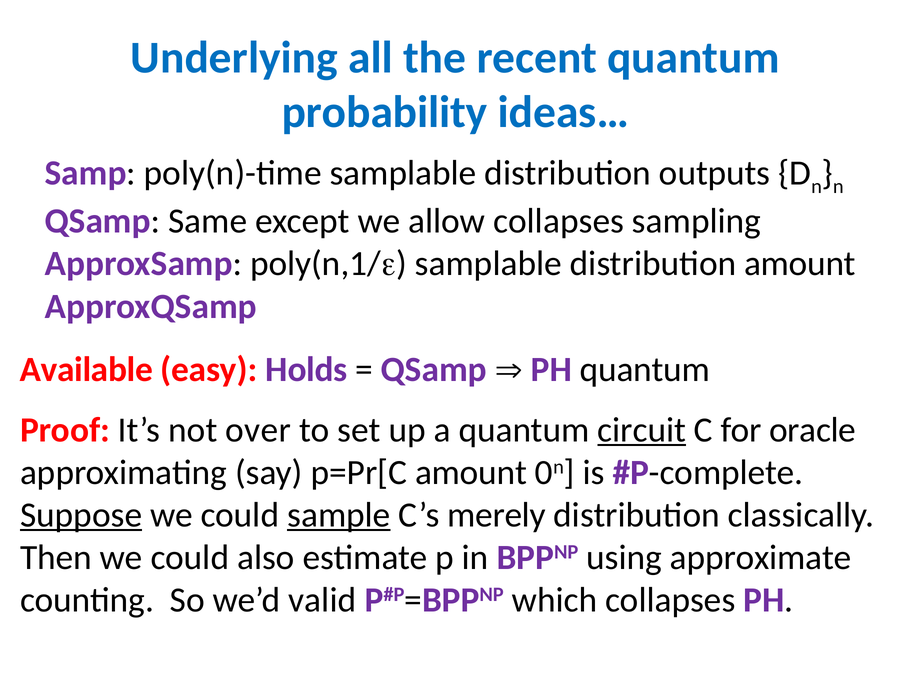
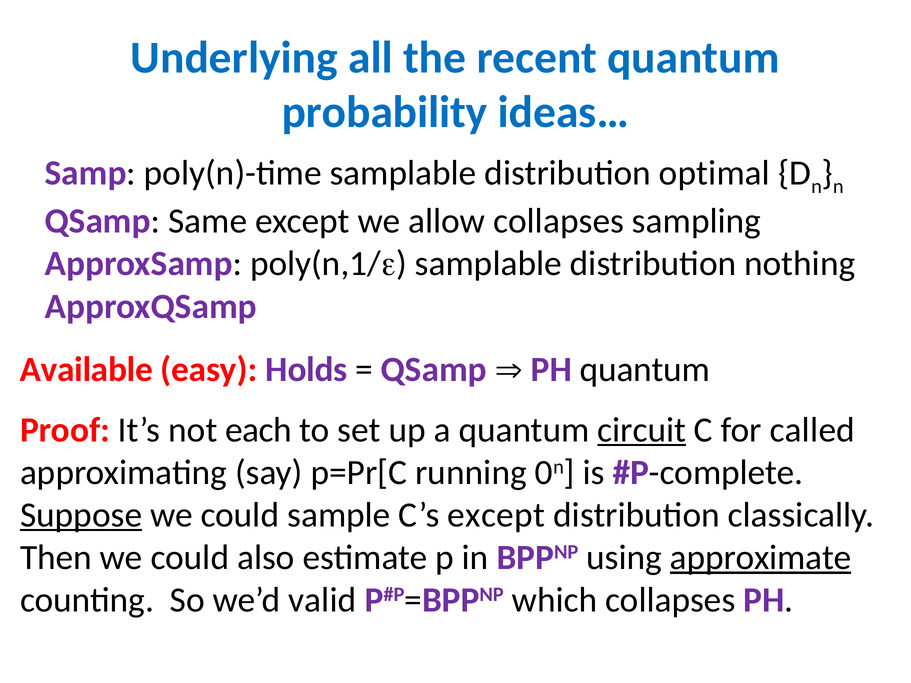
outputs: outputs -> optimal
distribution amount: amount -> nothing
over: over -> each
oracle: oracle -> called
p=Pr[C amount: amount -> running
sample underline: present -> none
C’s merely: merely -> except
approximate underline: none -> present
